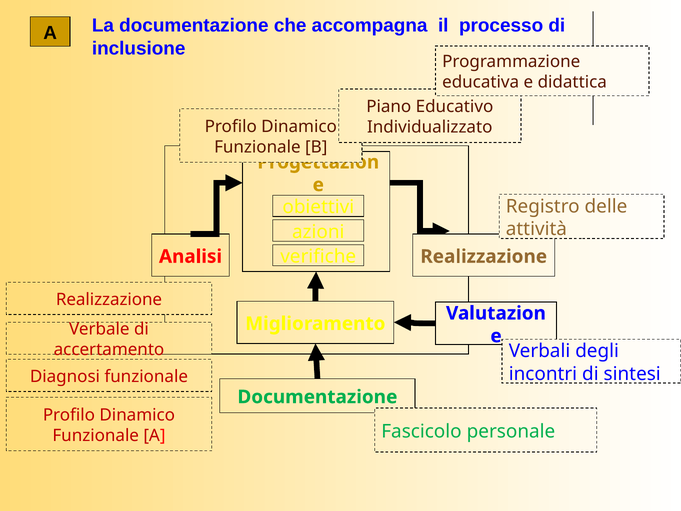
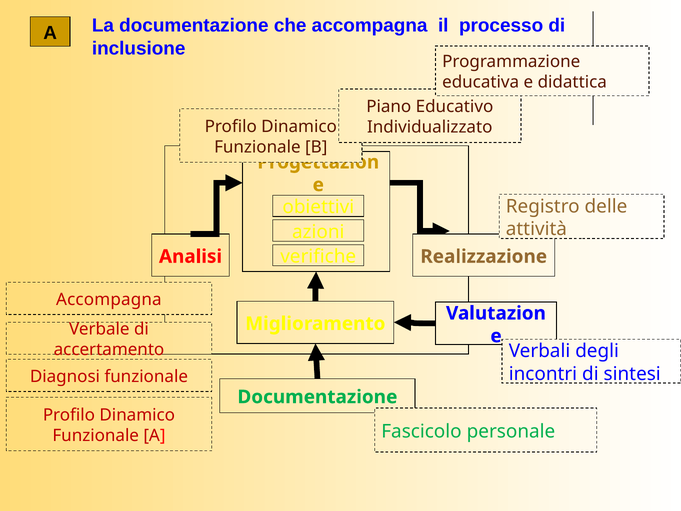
Realizzazione at (109, 299): Realizzazione -> Accompagna
